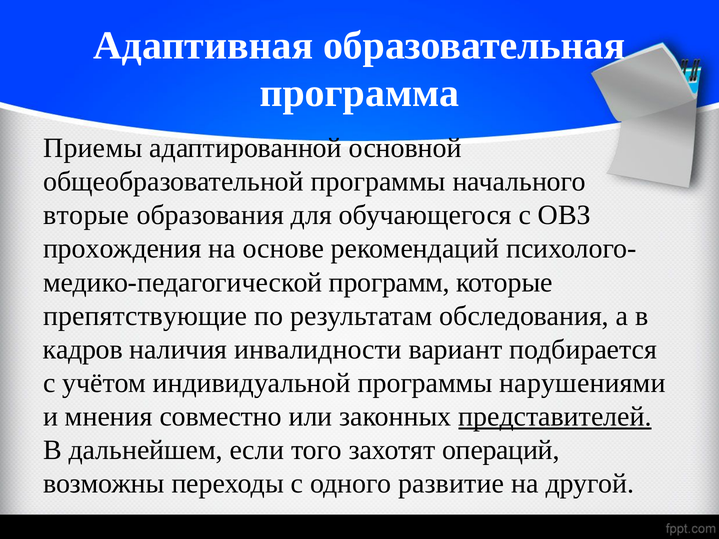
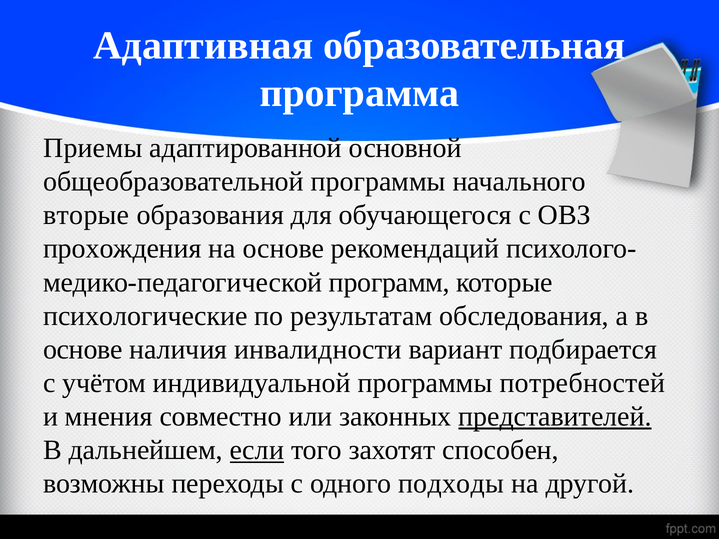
препятствующие: препятствующие -> психологические
кадров at (83, 350): кадров -> основе
нарушениями: нарушениями -> потребностей
если underline: none -> present
операций: операций -> способен
развитие: развитие -> подходы
